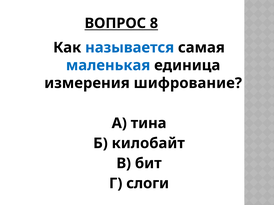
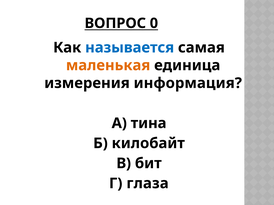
8: 8 -> 0
маленькая colour: blue -> orange
шифрование: шифрование -> информация
слоги: слоги -> глаза
